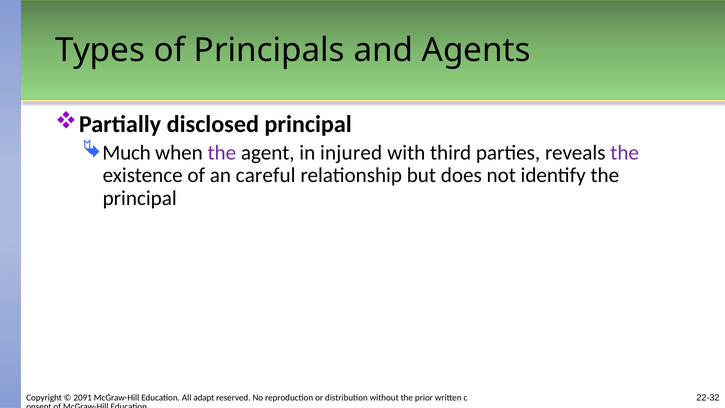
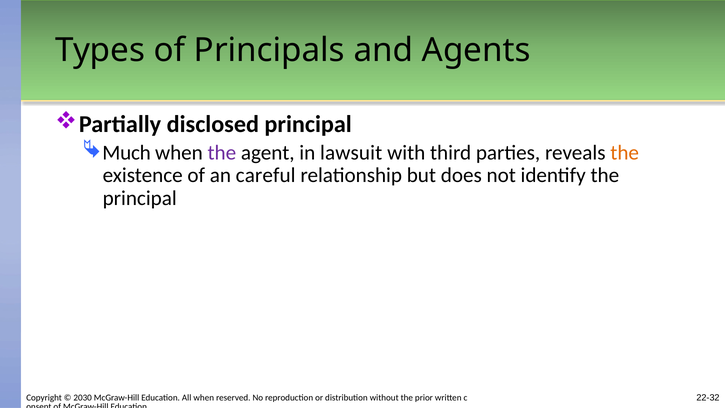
injured: injured -> lawsuit
the at (625, 152) colour: purple -> orange
2091: 2091 -> 2030
All adapt: adapt -> when
